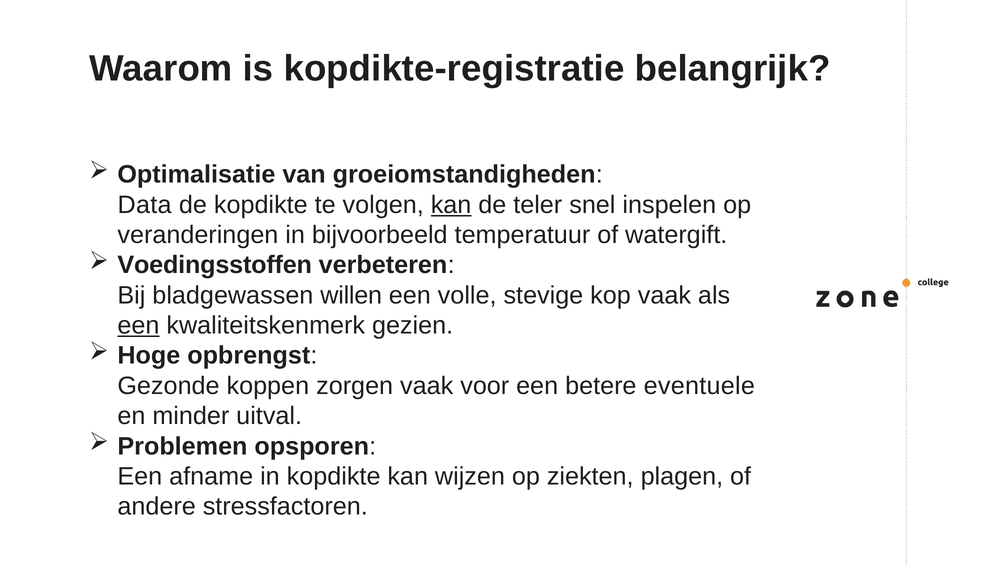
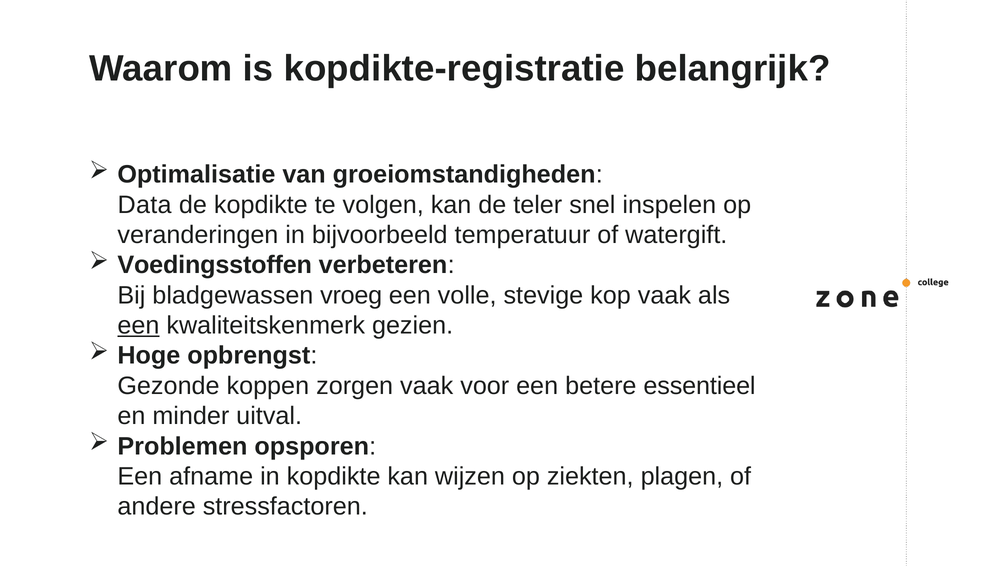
kan at (451, 205) underline: present -> none
willen: willen -> vroeg
eventuele: eventuele -> essentieel
